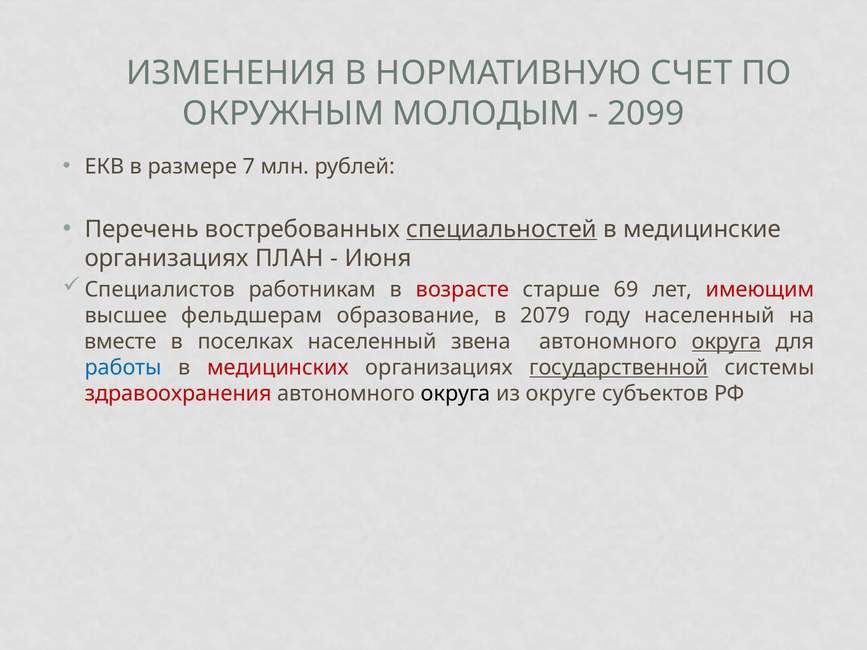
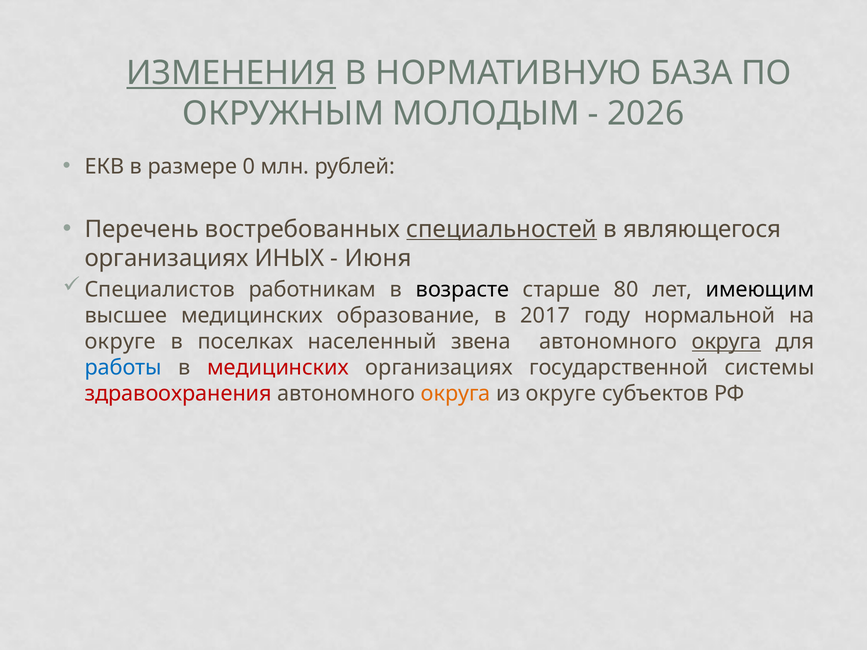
ИЗМЕНЕНИЯ underline: none -> present
СЧЕТ: СЧЕТ -> БАЗА
2099: 2099 -> 2026
7: 7 -> 0
медицинские: медицинские -> являющегося
ПЛАН: ПЛАН -> ИНЫХ
возрасте colour: red -> black
69: 69 -> 80
имеющим colour: red -> black
высшее фельдшерам: фельдшерам -> медицинских
2079: 2079 -> 2017
году населенный: населенный -> нормальной
вместе at (121, 342): вместе -> округе
государственной underline: present -> none
округа at (456, 394) colour: black -> orange
